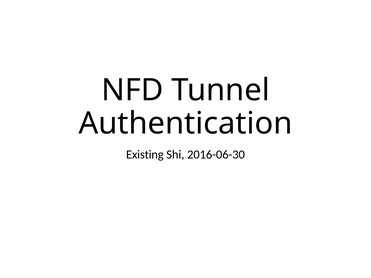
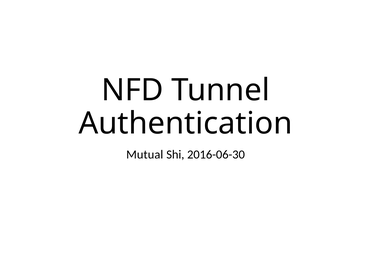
Existing: Existing -> Mutual
